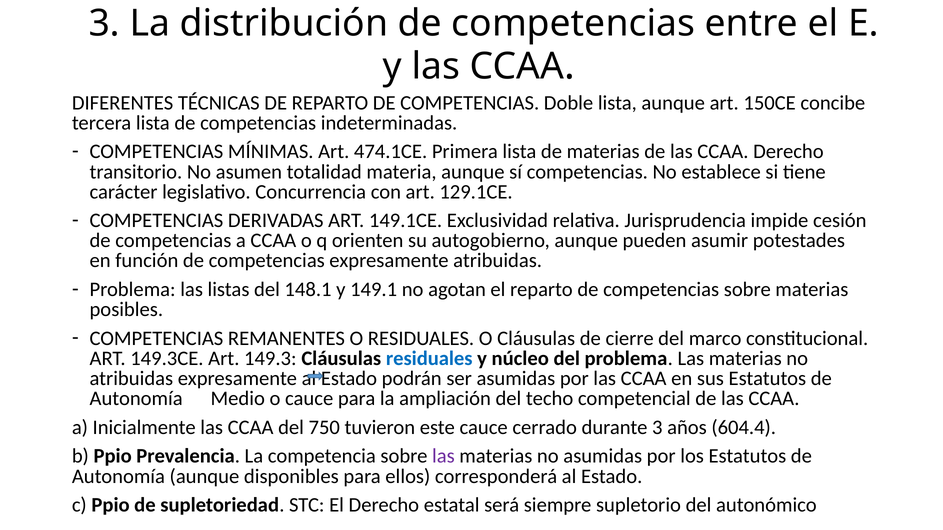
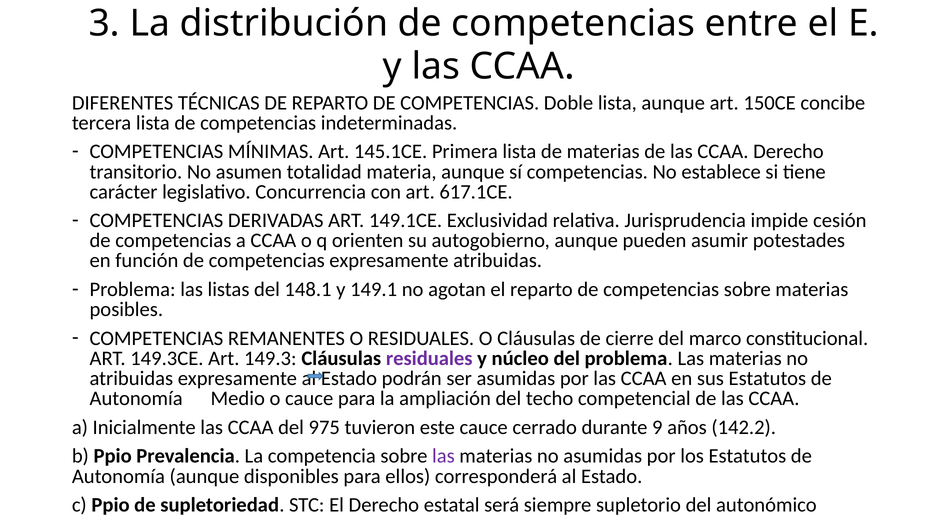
474.1CE: 474.1CE -> 145.1CE
129.1CE: 129.1CE -> 617.1CE
residuales at (429, 359) colour: blue -> purple
750: 750 -> 975
durante 3: 3 -> 9
604.4: 604.4 -> 142.2
